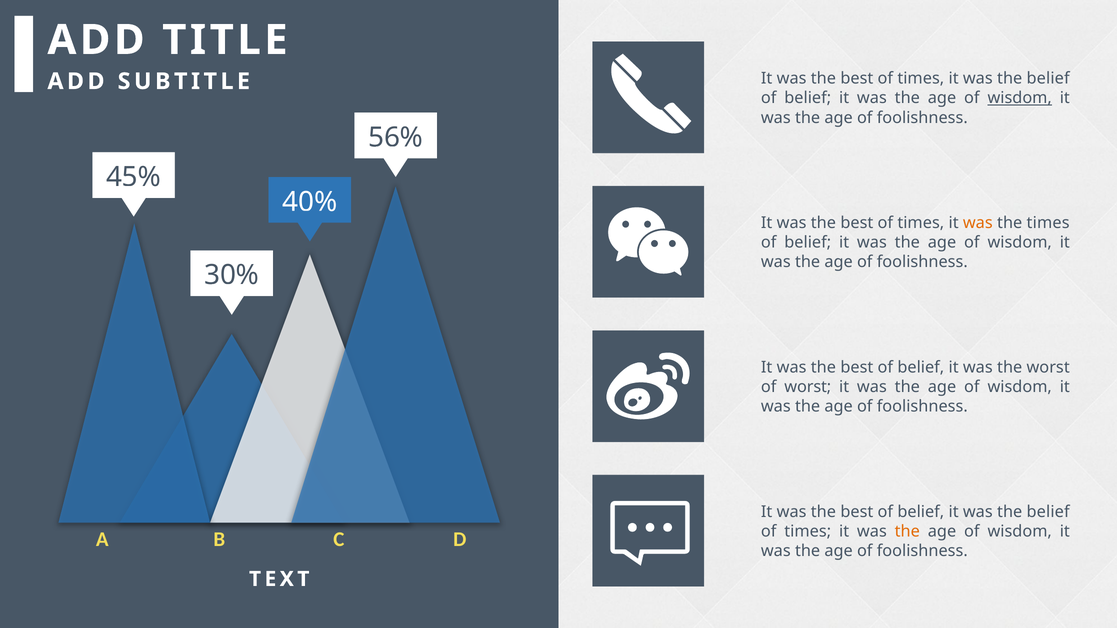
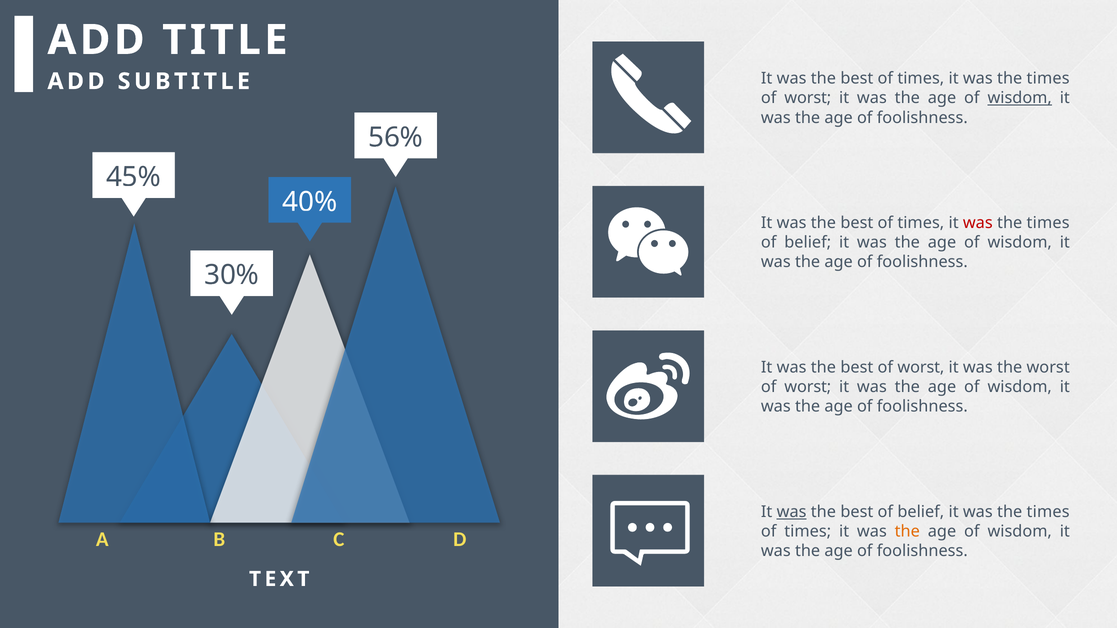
belief at (1048, 79): belief -> times
belief at (808, 98): belief -> worst
was at (978, 223) colour: orange -> red
belief at (921, 368): belief -> worst
was at (792, 512) underline: none -> present
belief at (1048, 512): belief -> times
